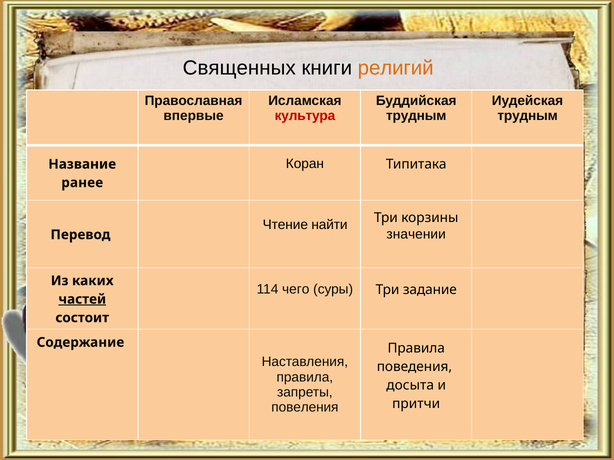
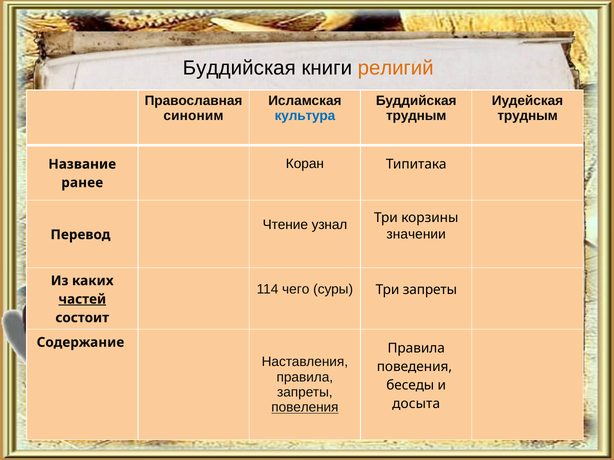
Священных at (239, 68): Священных -> Буддийская
впервые: впервые -> синоним
культура colour: red -> blue
найти: найти -> узнал
Три задание: задание -> запреты
досыта: досыта -> беседы
притчи: притчи -> досыта
повеления underline: none -> present
